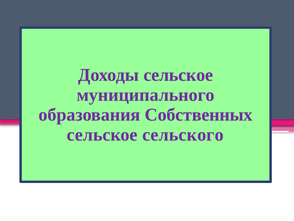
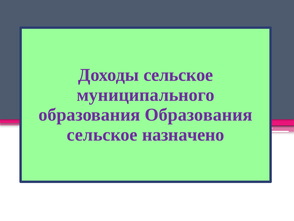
образования Собственных: Собственных -> Образования
сельского: сельского -> назначено
